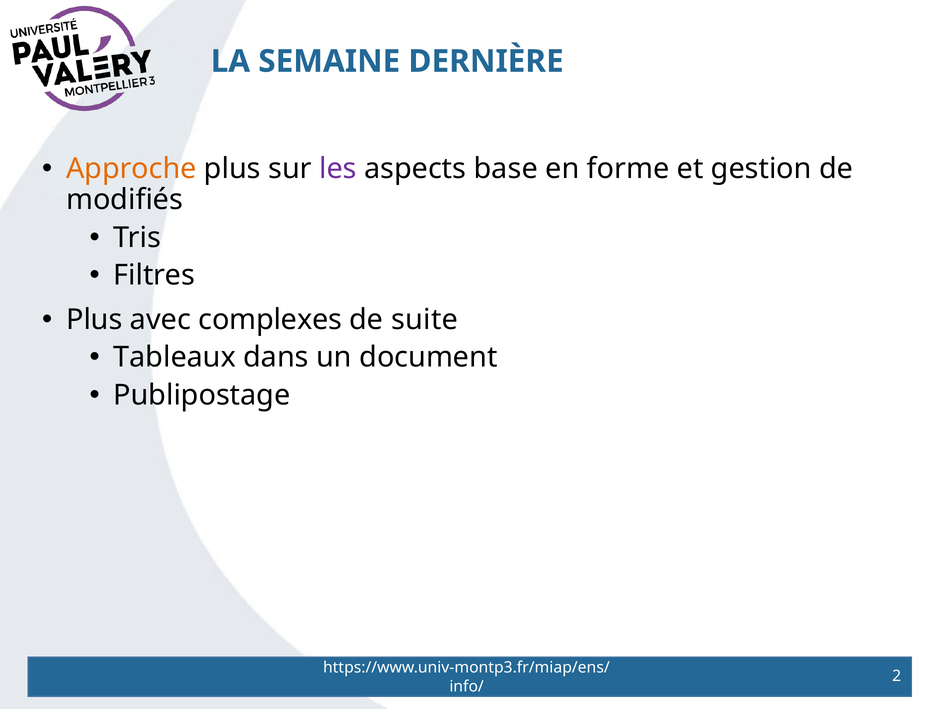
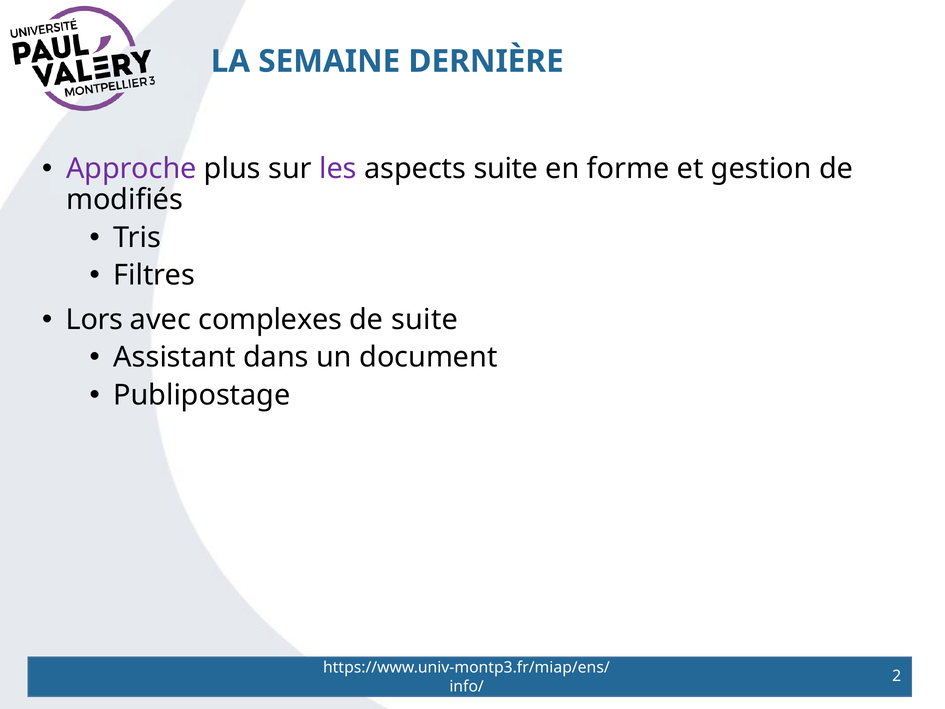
Approche colour: orange -> purple
aspects base: base -> suite
Plus at (94, 320): Plus -> Lors
Tableaux: Tableaux -> Assistant
